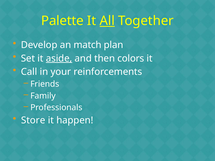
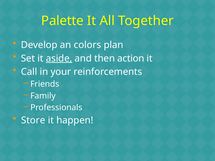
All underline: present -> none
match: match -> colors
colors: colors -> action
